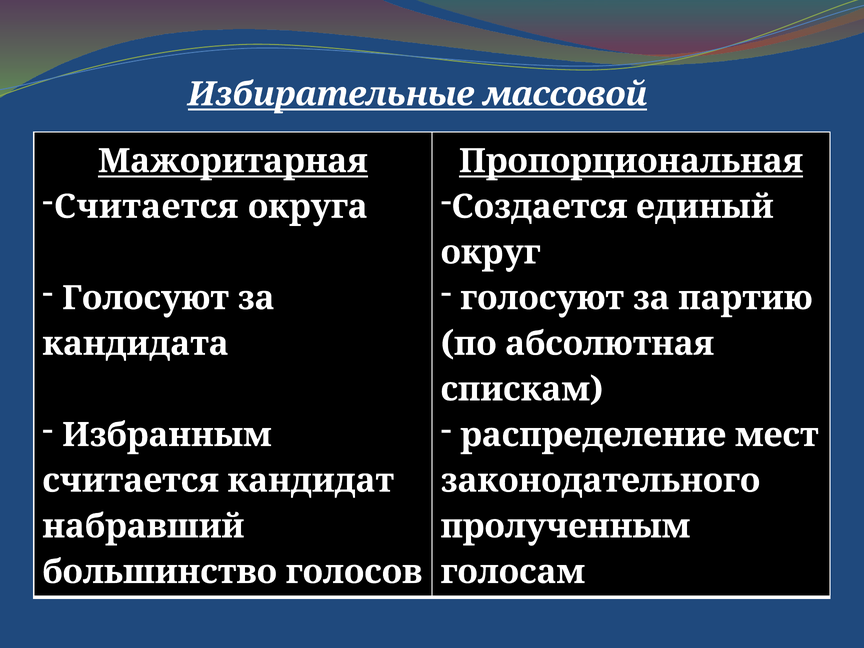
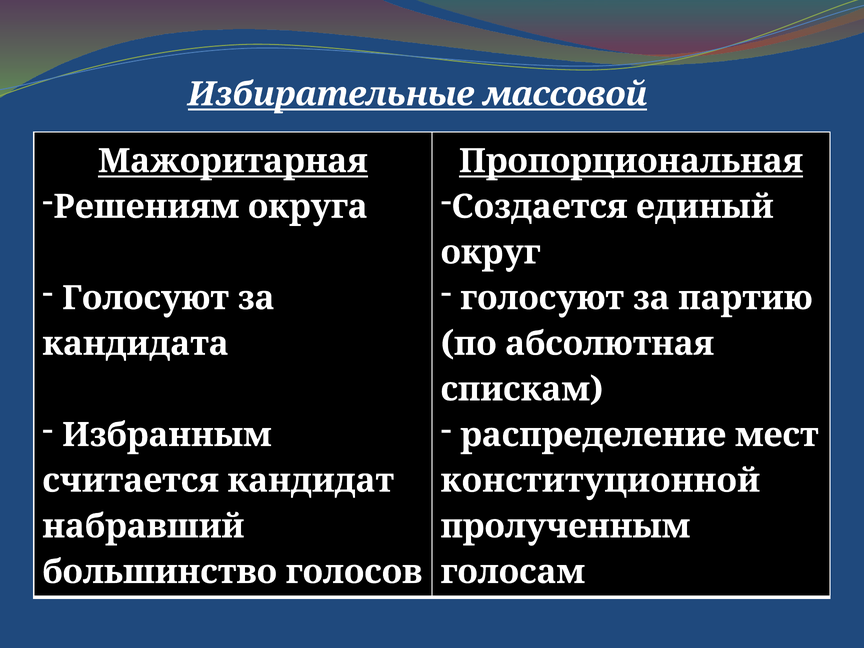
Считается at (146, 207): Считается -> Решениям
законодательного: законодательного -> конституционной
